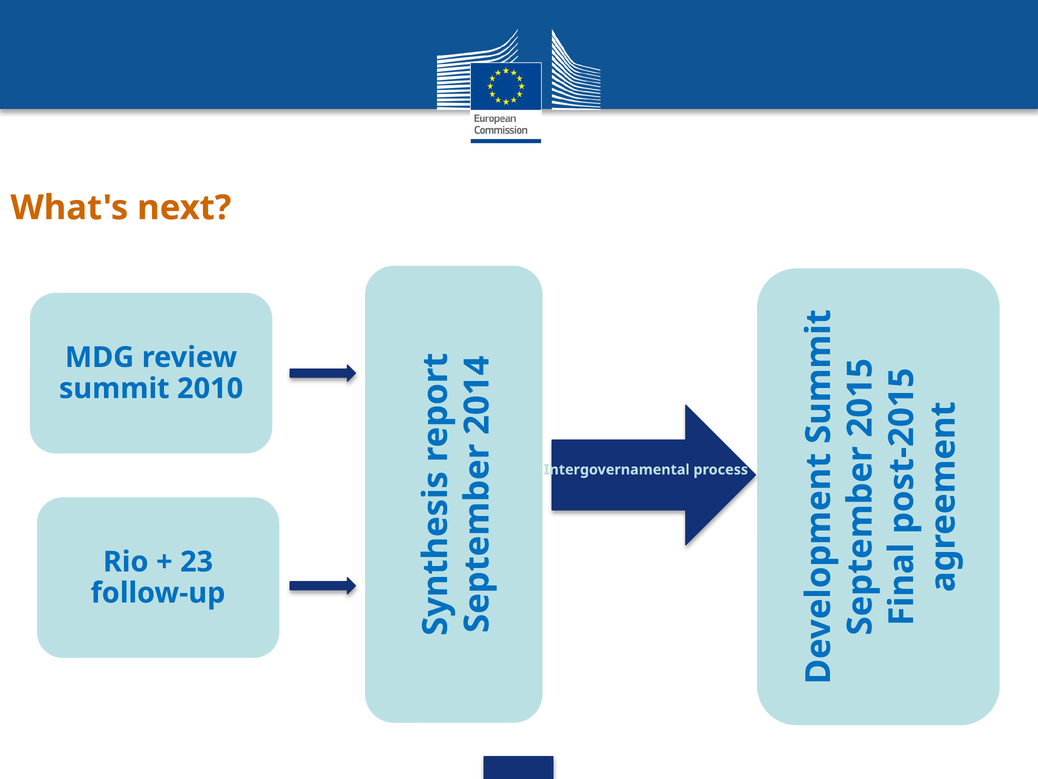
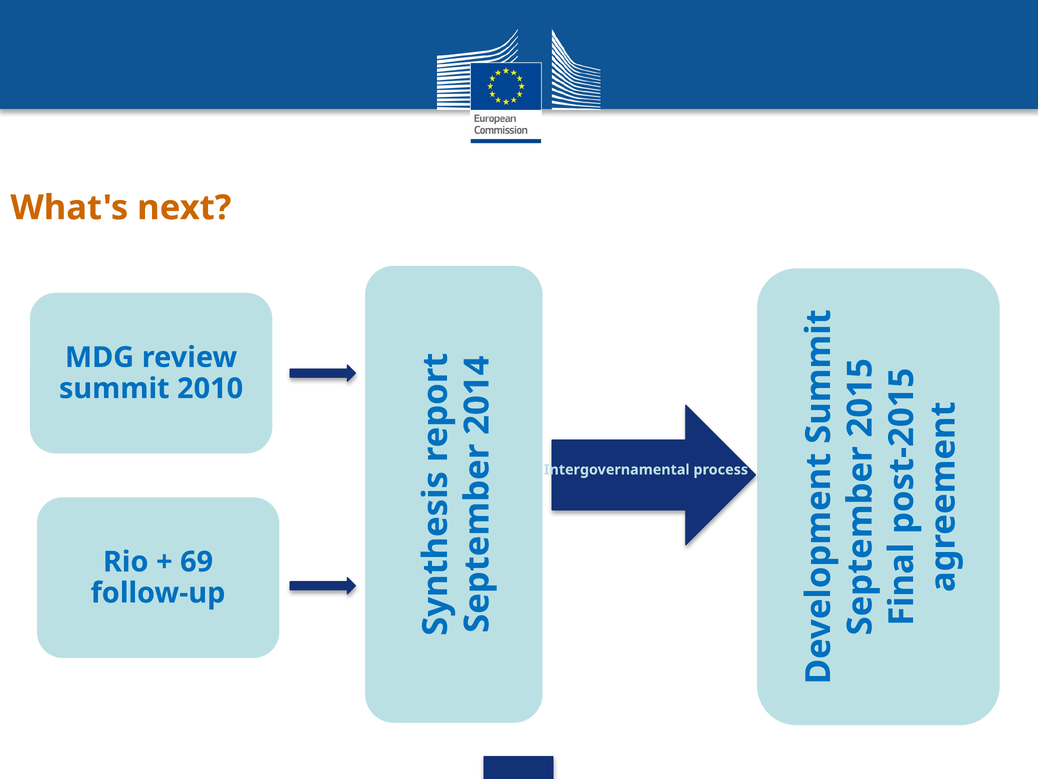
23: 23 -> 69
